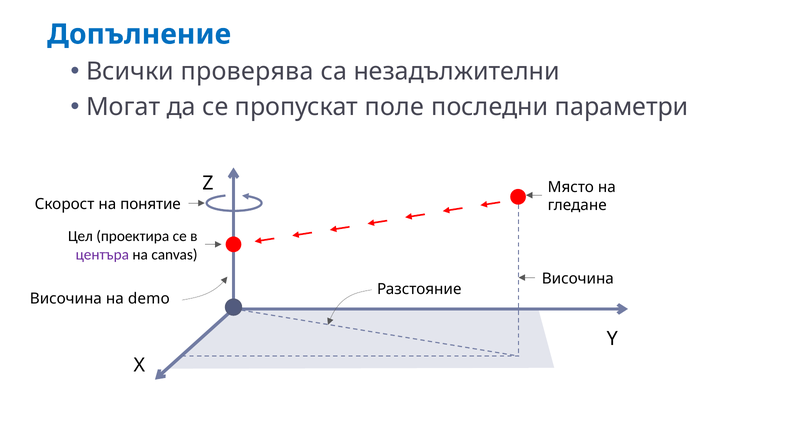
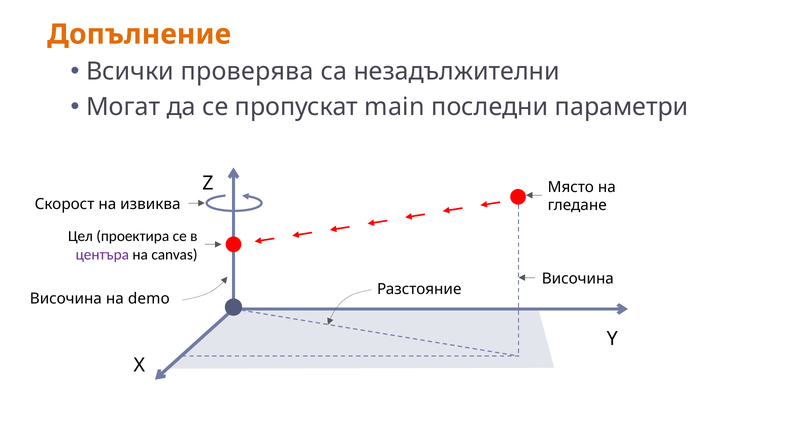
Допълнение colour: blue -> orange
поле: поле -> main
понятие: понятие -> извиква
